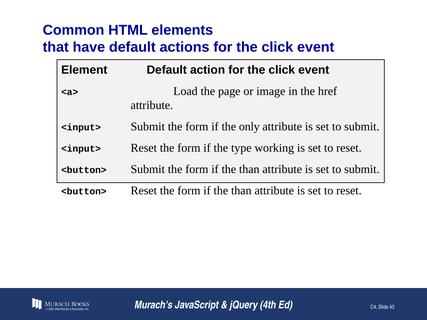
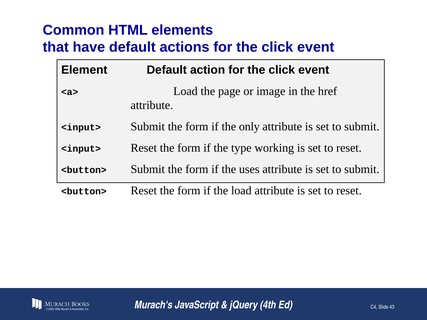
than at (249, 170): than -> uses
than at (241, 191): than -> load
